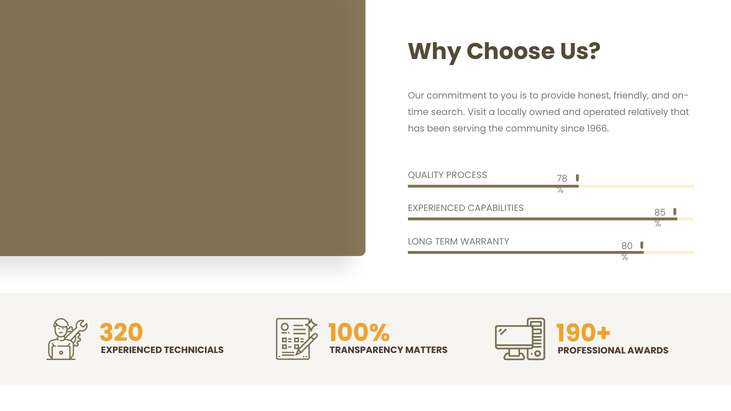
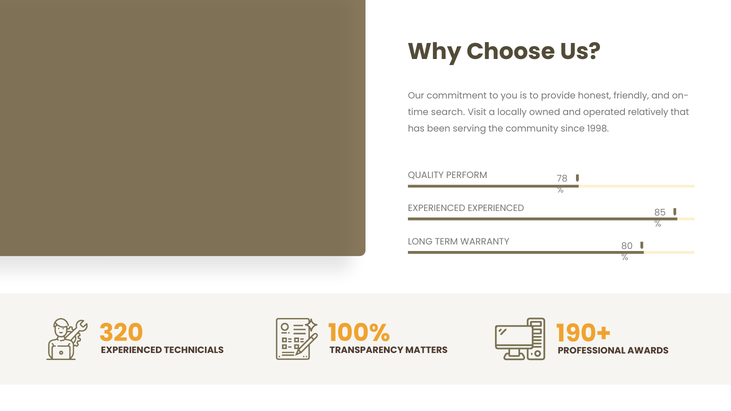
1966: 1966 -> 1998
PROCESS: PROCESS -> PERFORM
EXPERIENCED CAPABILITIES: CAPABILITIES -> EXPERIENCED
